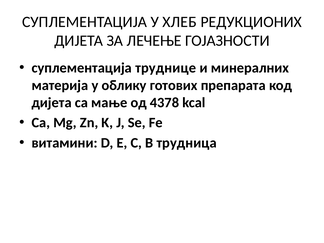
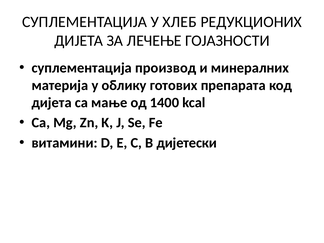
труднице: труднице -> производ
4378: 4378 -> 1400
трудница: трудница -> дијетески
